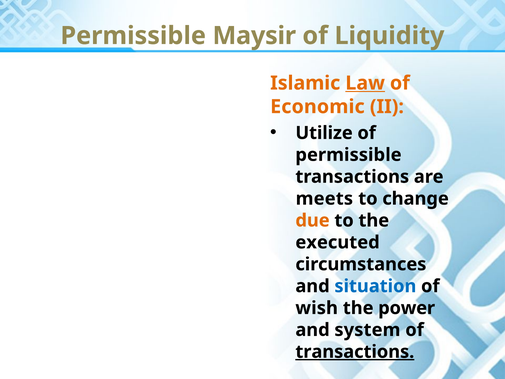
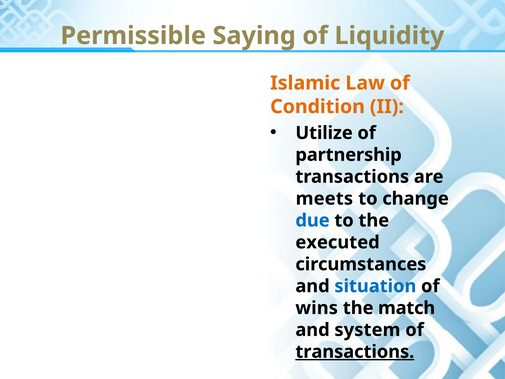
Maysir: Maysir -> Saying
Law underline: present -> none
Economic: Economic -> Condition
permissible at (348, 155): permissible -> partnership
due colour: orange -> blue
wish: wish -> wins
power: power -> match
